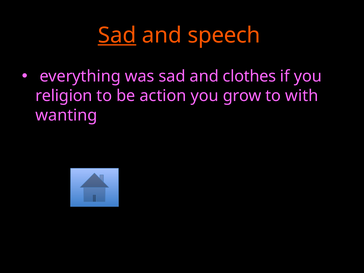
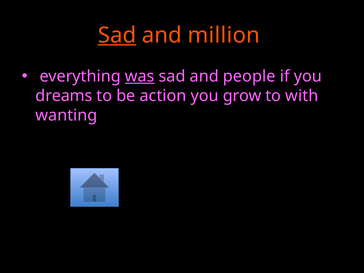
speech: speech -> million
was underline: none -> present
clothes: clothes -> people
religion: religion -> dreams
